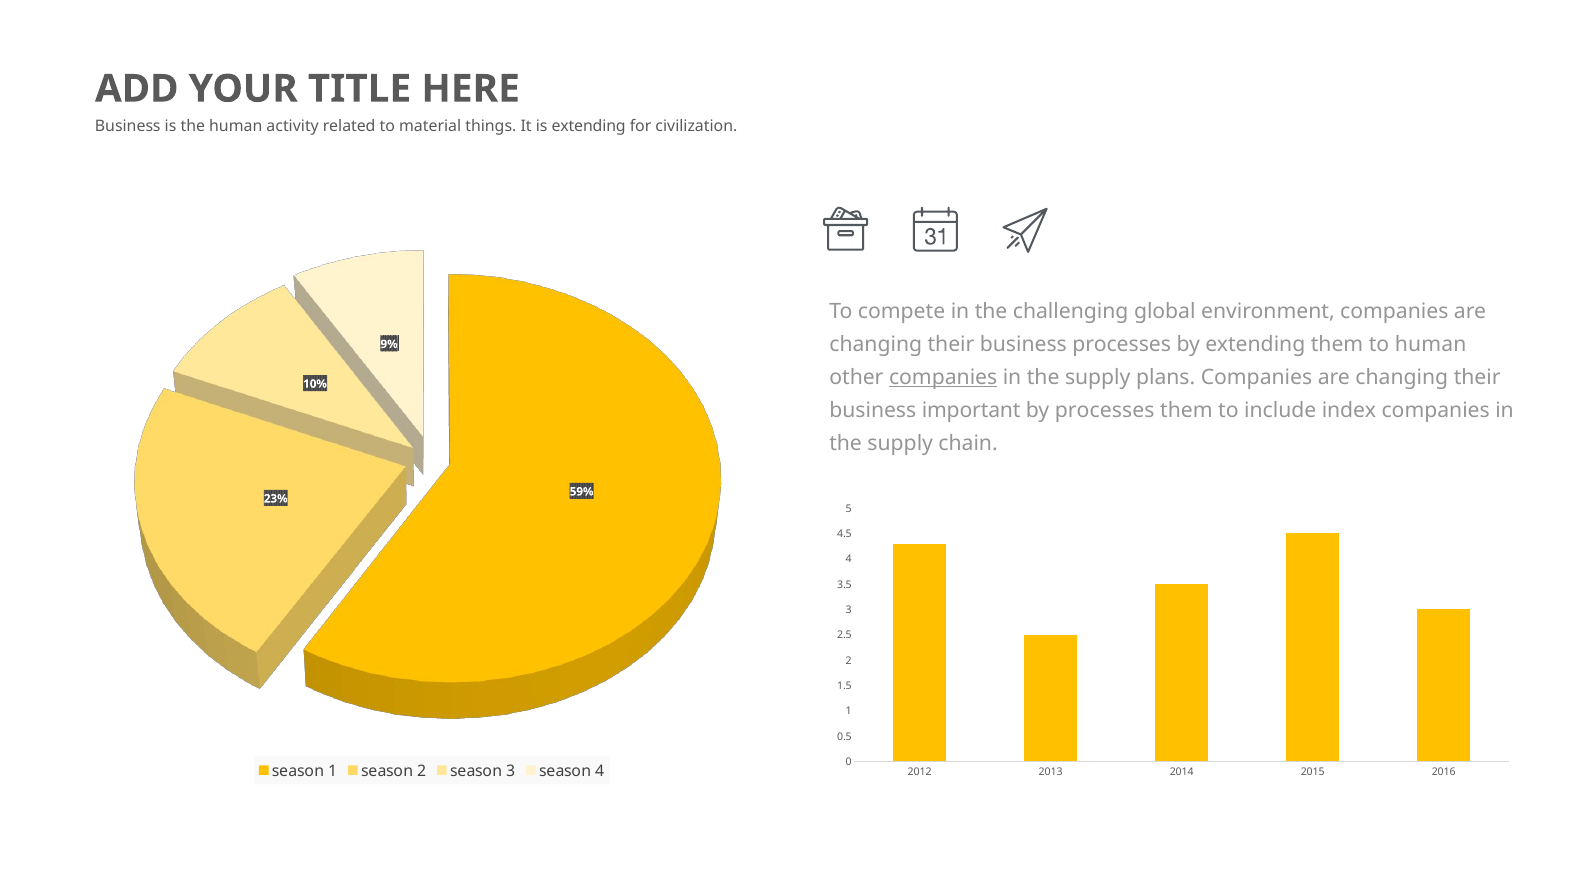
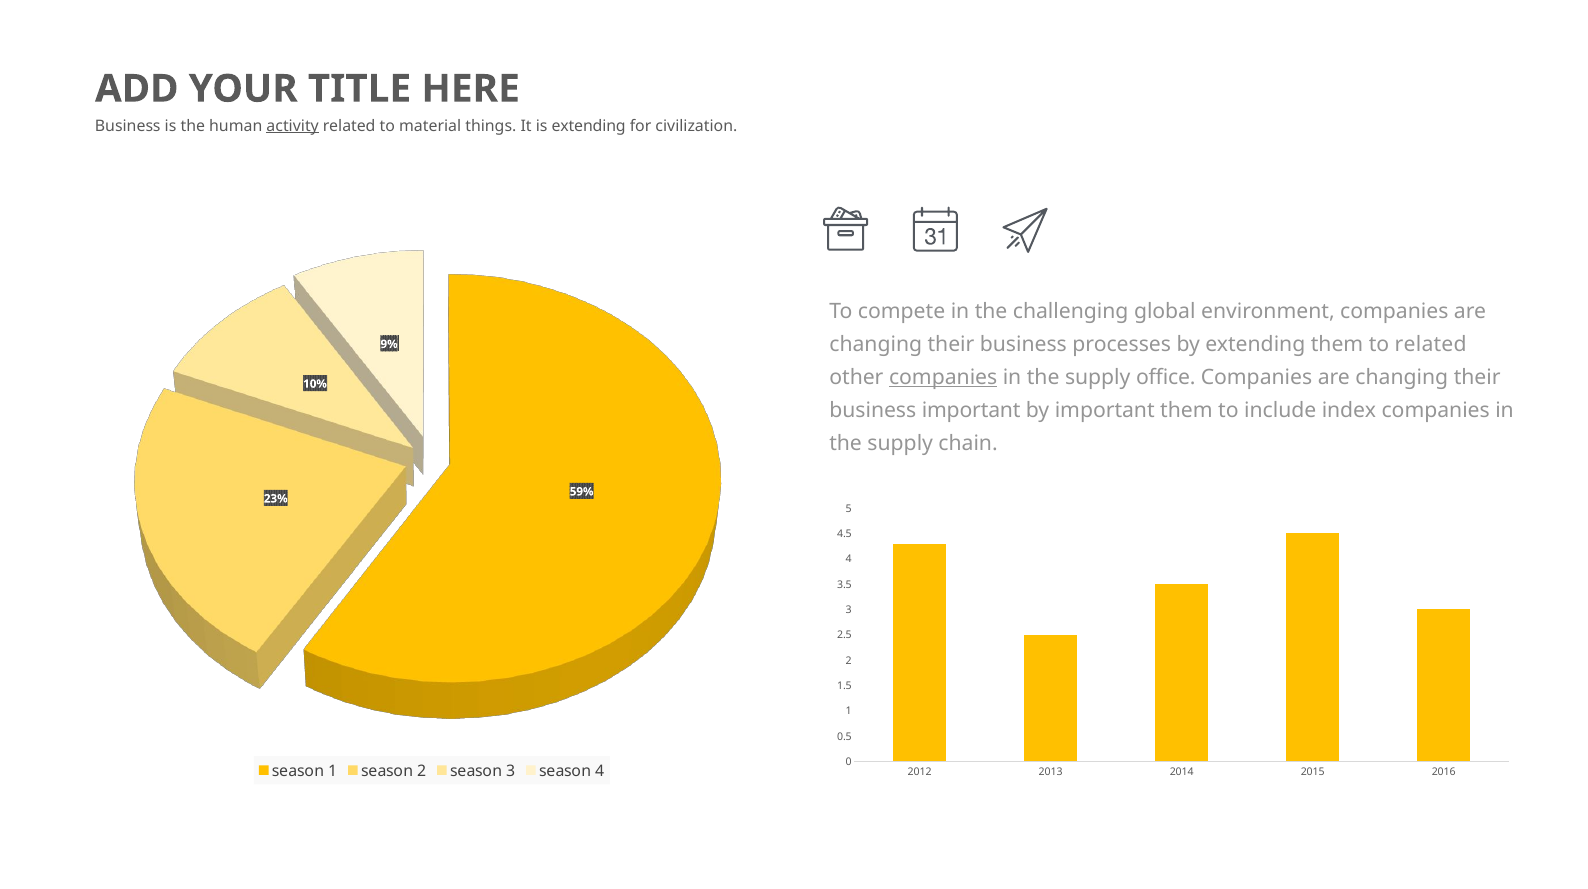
activity underline: none -> present
to human: human -> related
plans: plans -> office
by processes: processes -> important
